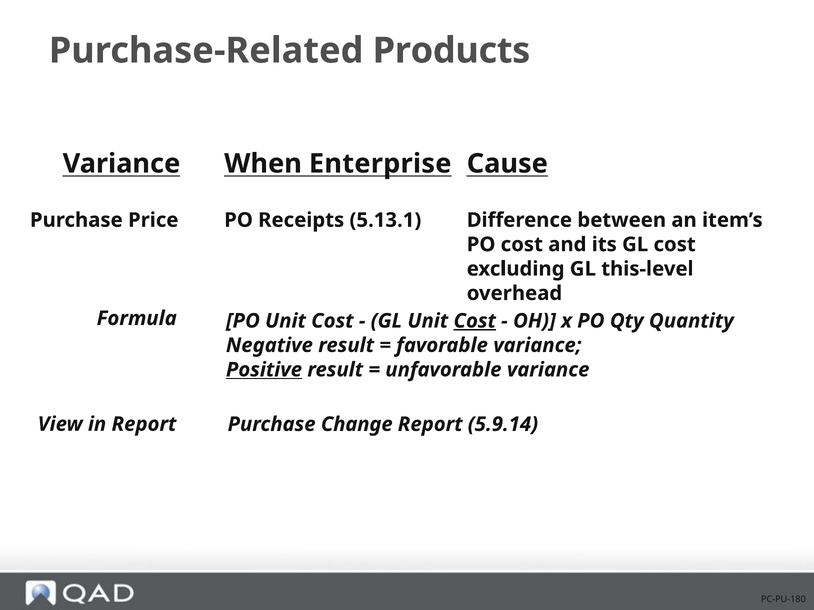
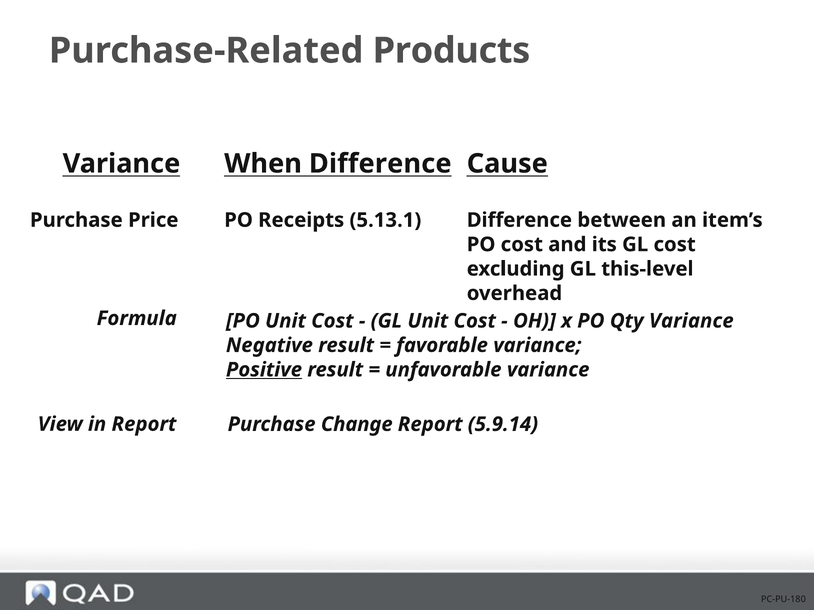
When Enterprise: Enterprise -> Difference
Cost at (475, 321) underline: present -> none
Qty Quantity: Quantity -> Variance
